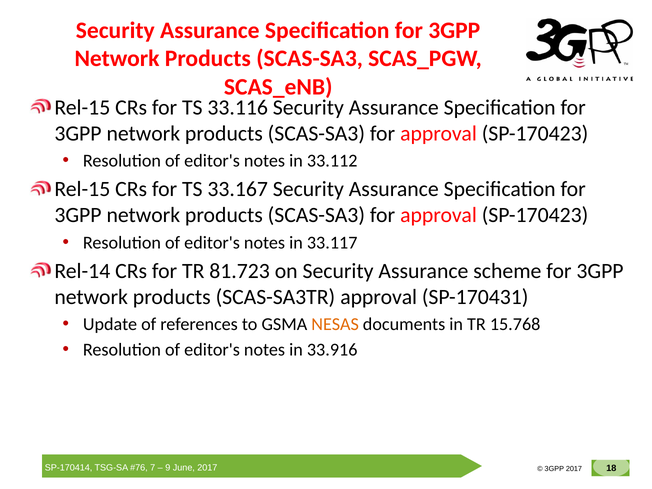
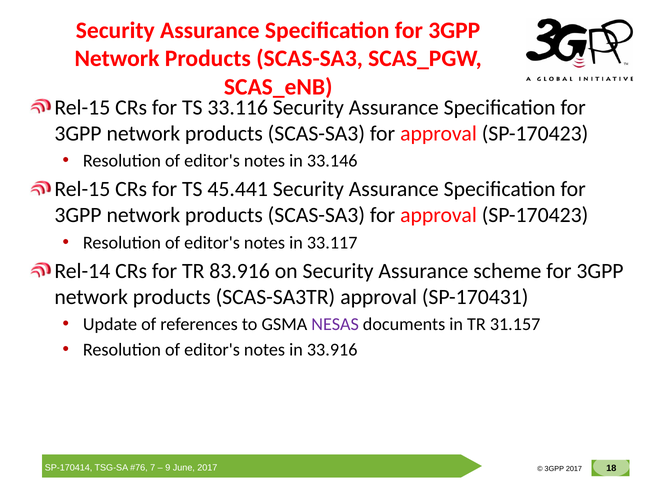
33.112: 33.112 -> 33.146
33.167: 33.167 -> 45.441
81.723: 81.723 -> 83.916
NESAS colour: orange -> purple
15.768: 15.768 -> 31.157
